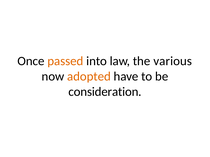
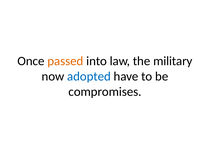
various: various -> military
adopted colour: orange -> blue
consideration: consideration -> compromises
